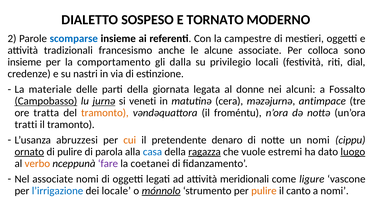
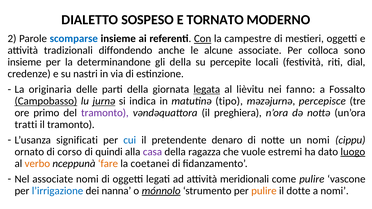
Con underline: none -> present
francesismo: francesismo -> diffondendo
comportamento: comportamento -> determinandone
gli dalla: dalla -> della
privilegio: privilegio -> percepite
materiale: materiale -> originaria
legata underline: none -> present
donne: donne -> lièvitu
alcuni: alcuni -> fanno
veneti: veneti -> indica
cera: cera -> tipo
antimpace: antimpace -> percepisce
tratta: tratta -> primo
tramonto at (105, 113) colour: orange -> purple
froméntu: froméntu -> preghiera
abruzzesi: abruzzesi -> significati
cui colour: orange -> blue
ornato underline: present -> none
di pulire: pulire -> corso
parola: parola -> quindi
casa colour: blue -> purple
ragazza underline: present -> none
fare colour: purple -> orange
come ligure: ligure -> pulire
locale: locale -> nanna
canto: canto -> dotte
